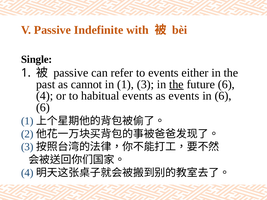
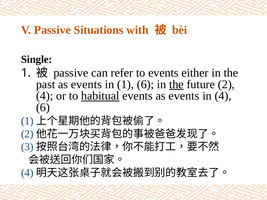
Indefinite: Indefinite -> Situations
past as cannot: cannot -> events
1 3: 3 -> 6
future 6: 6 -> 2
habitual underline: none -> present
in 6: 6 -> 4
